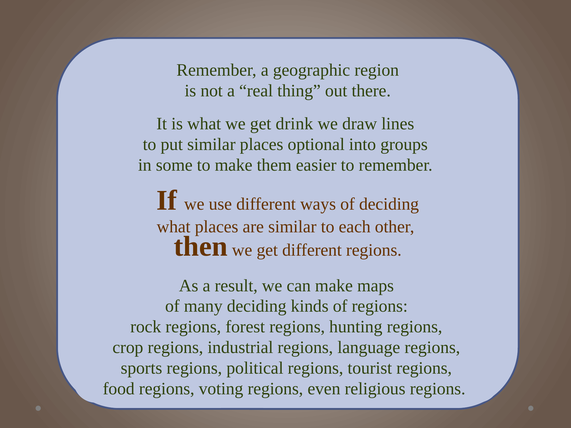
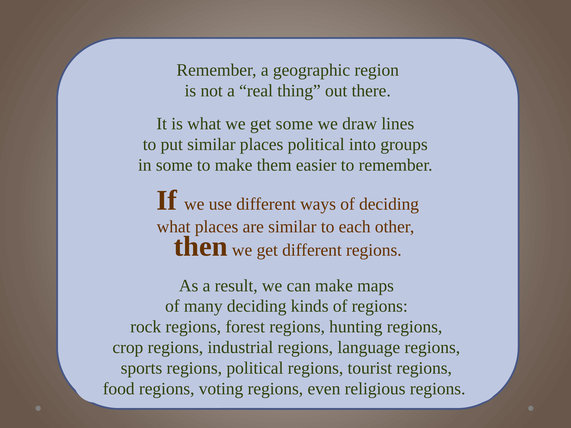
get drink: drink -> some
places optional: optional -> political
